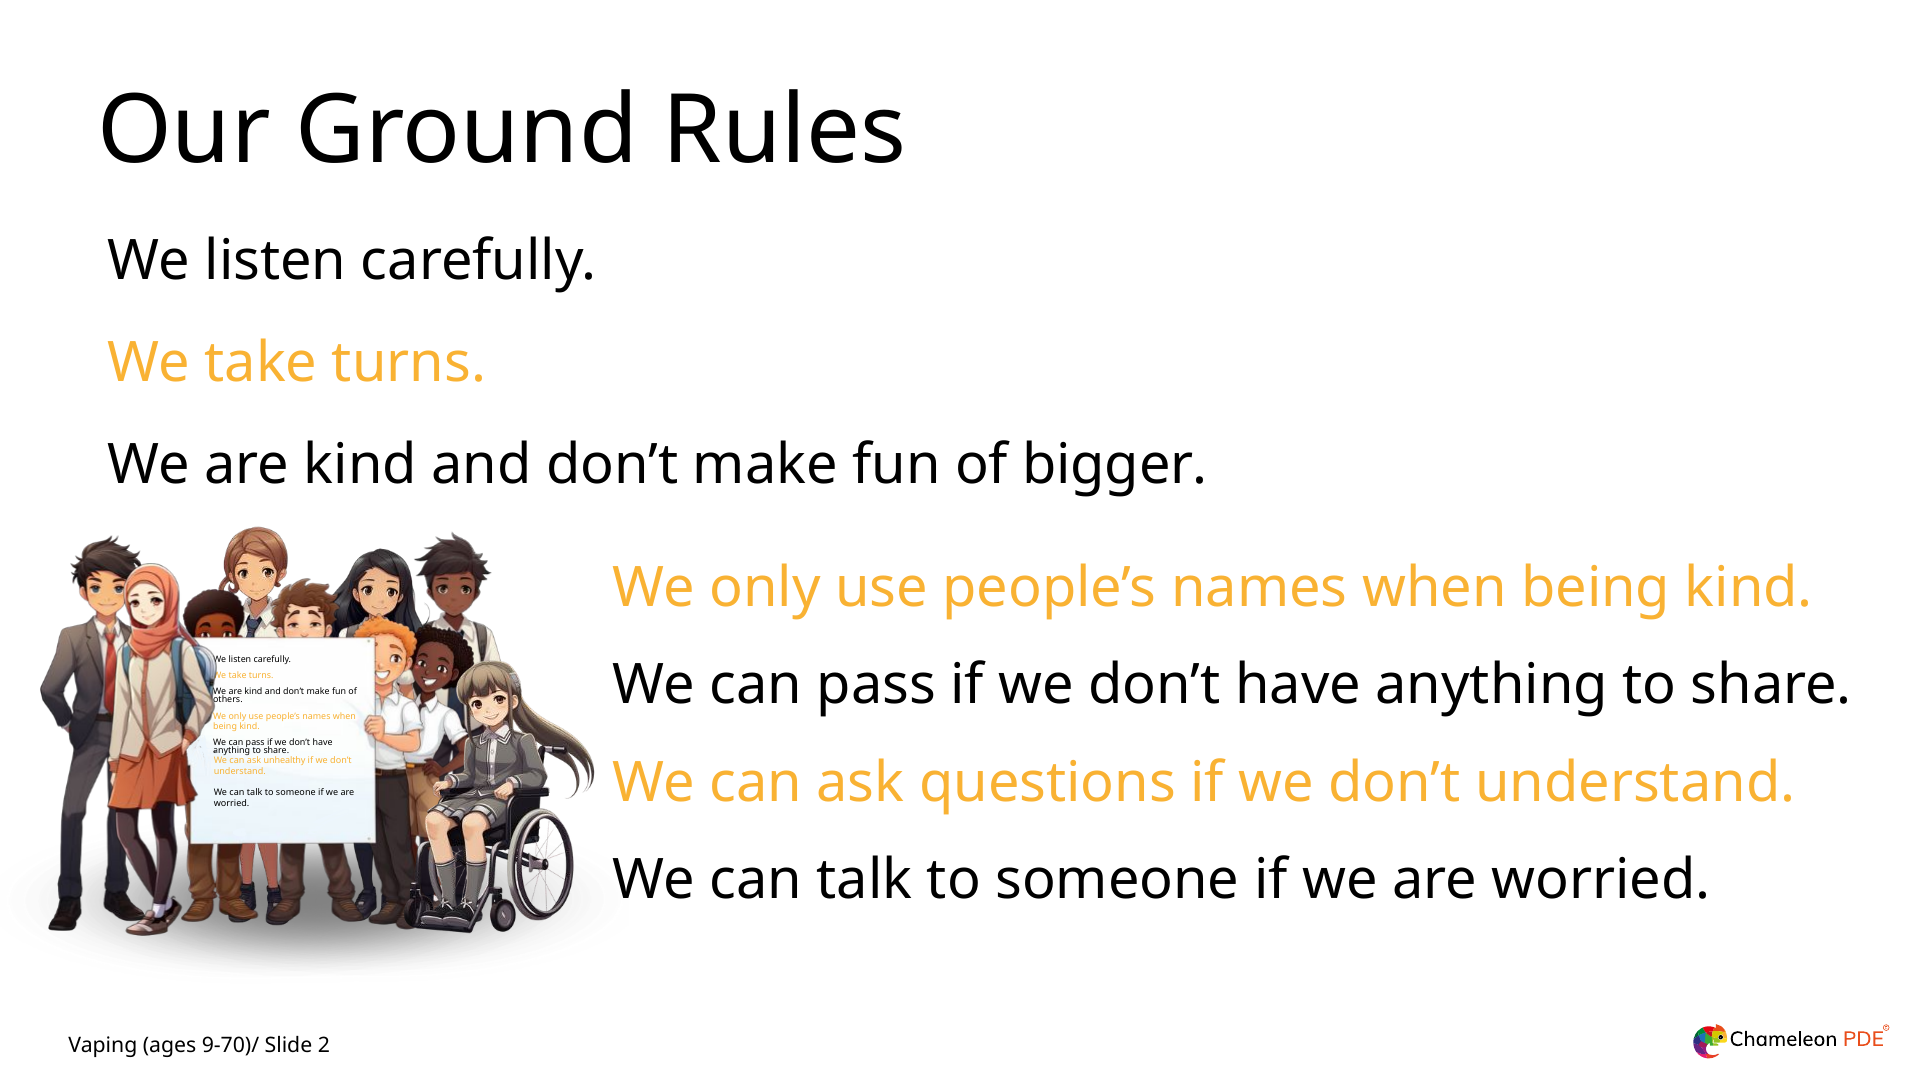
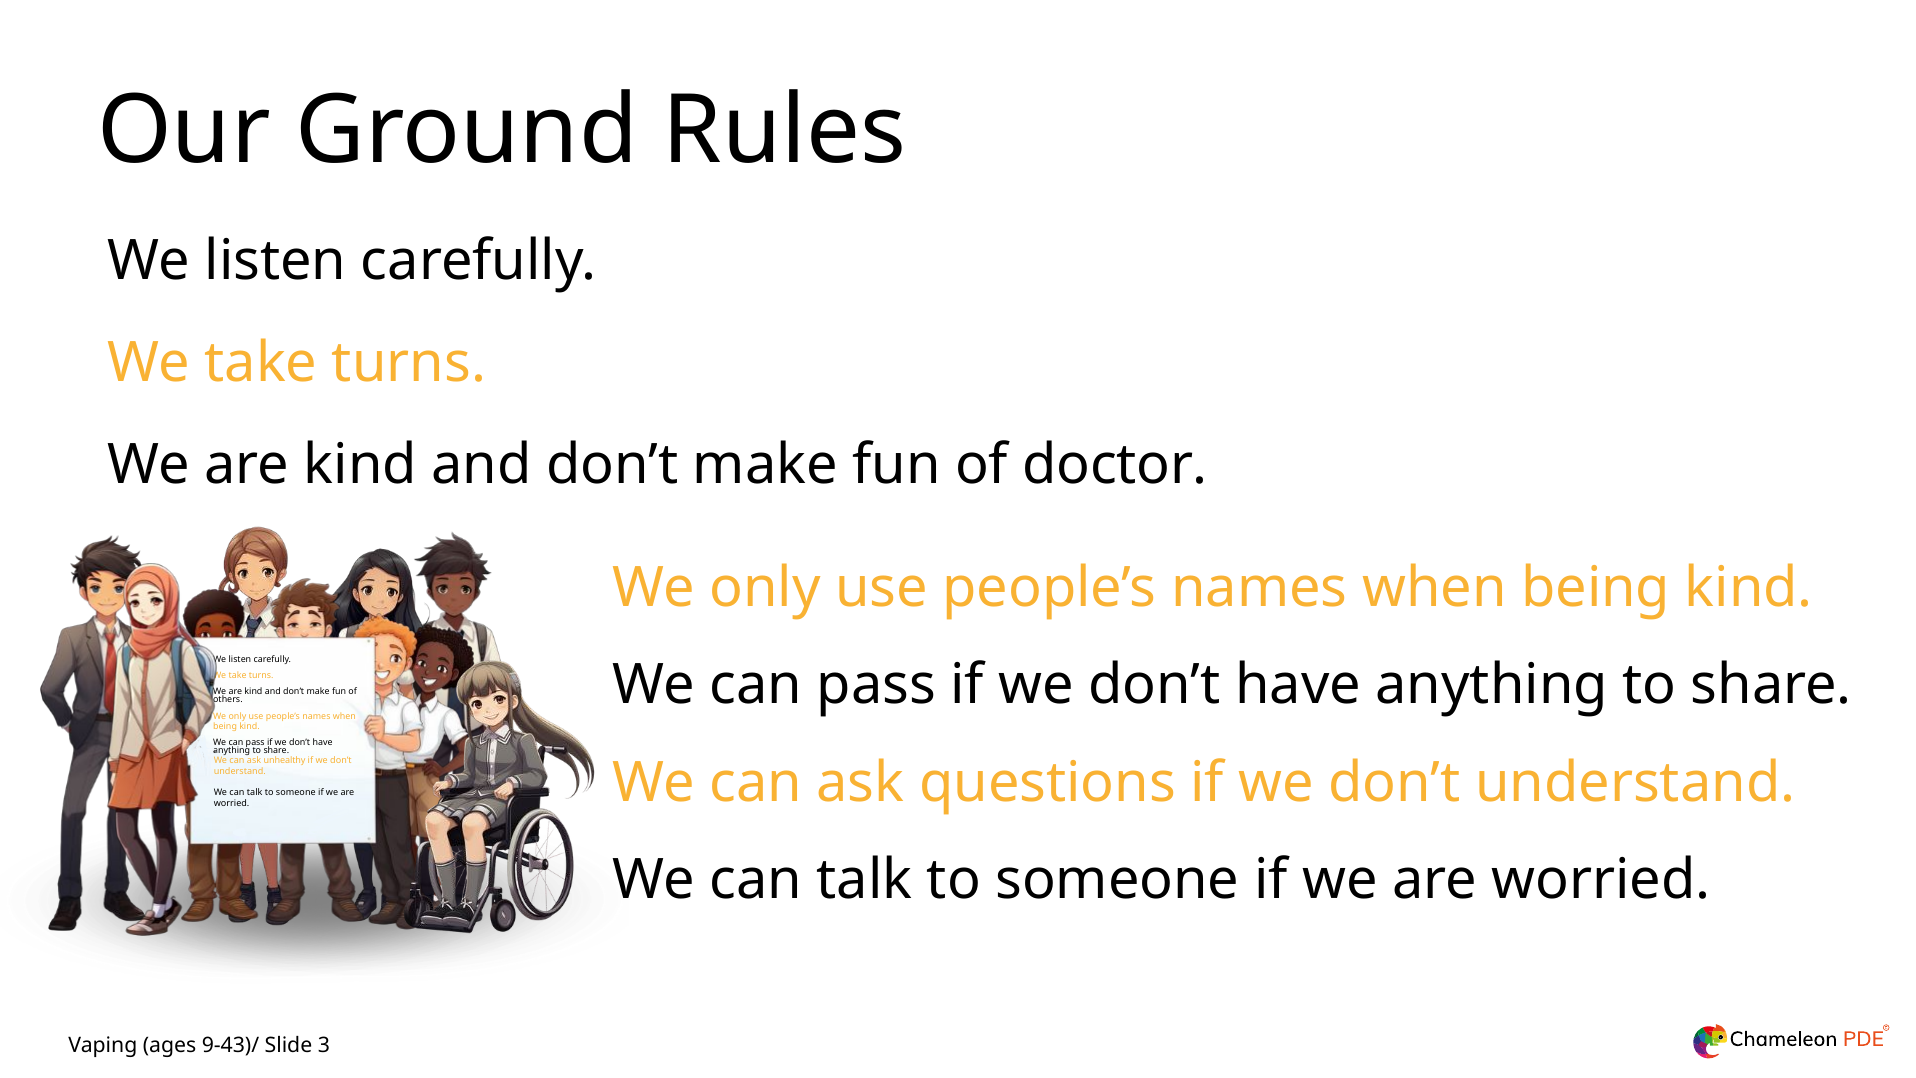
bigger: bigger -> doctor
9-70)/: 9-70)/ -> 9-43)/
2: 2 -> 3
